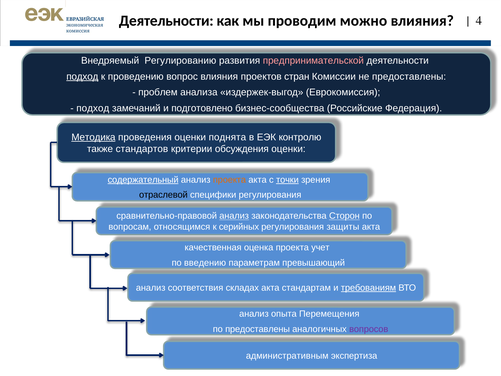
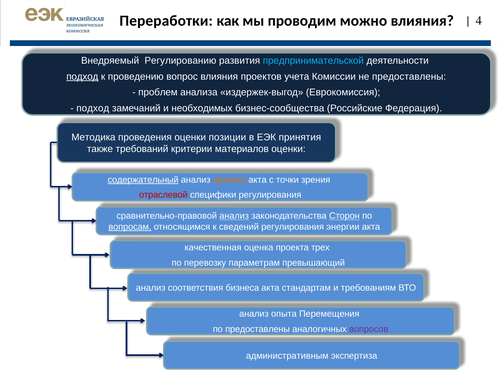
Деятельности at (166, 21): Деятельности -> Переработки
предпринимательской colour: pink -> light blue
стран: стран -> учета
подготовлено: подготовлено -> необходимых
Методика underline: present -> none
поднята: поднята -> позиции
контролю: контролю -> принятия
стандартов: стандартов -> требований
обсуждения: обсуждения -> материалов
точки underline: present -> none
отраслевой colour: black -> red
вопросам underline: none -> present
серийных: серийных -> сведений
защиты: защиты -> энергии
учет: учет -> трех
введению: введению -> перевозку
складах: складах -> бизнеса
требованиям underline: present -> none
